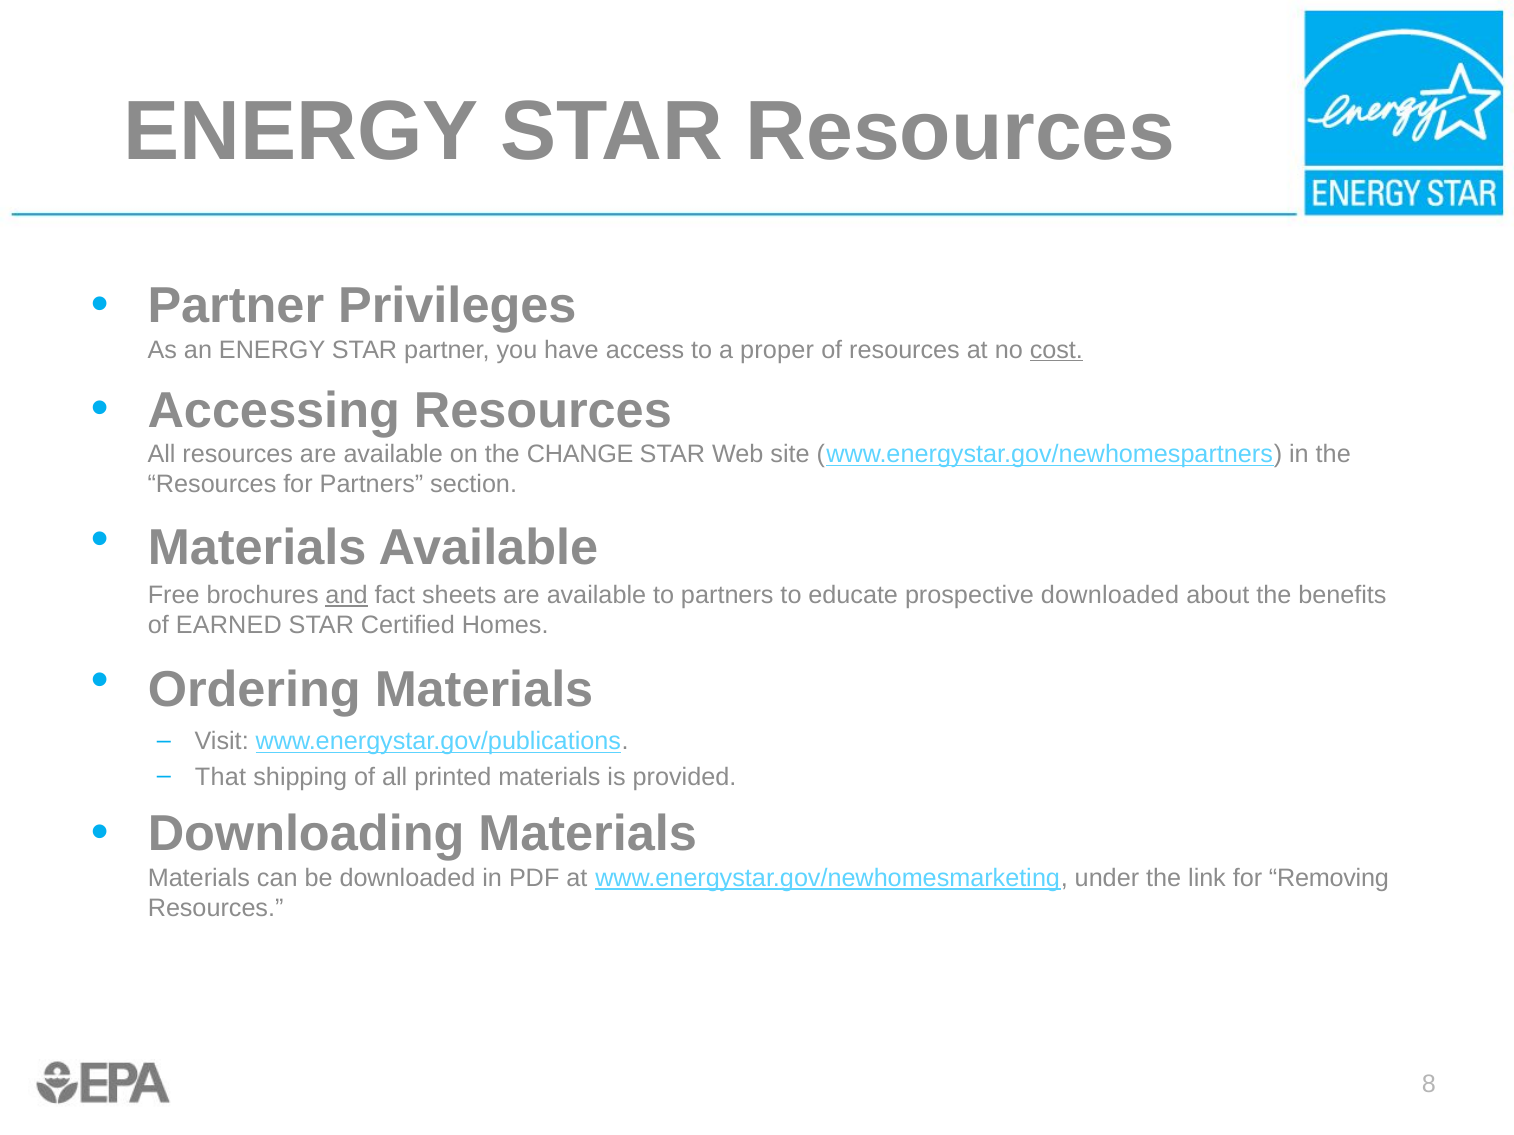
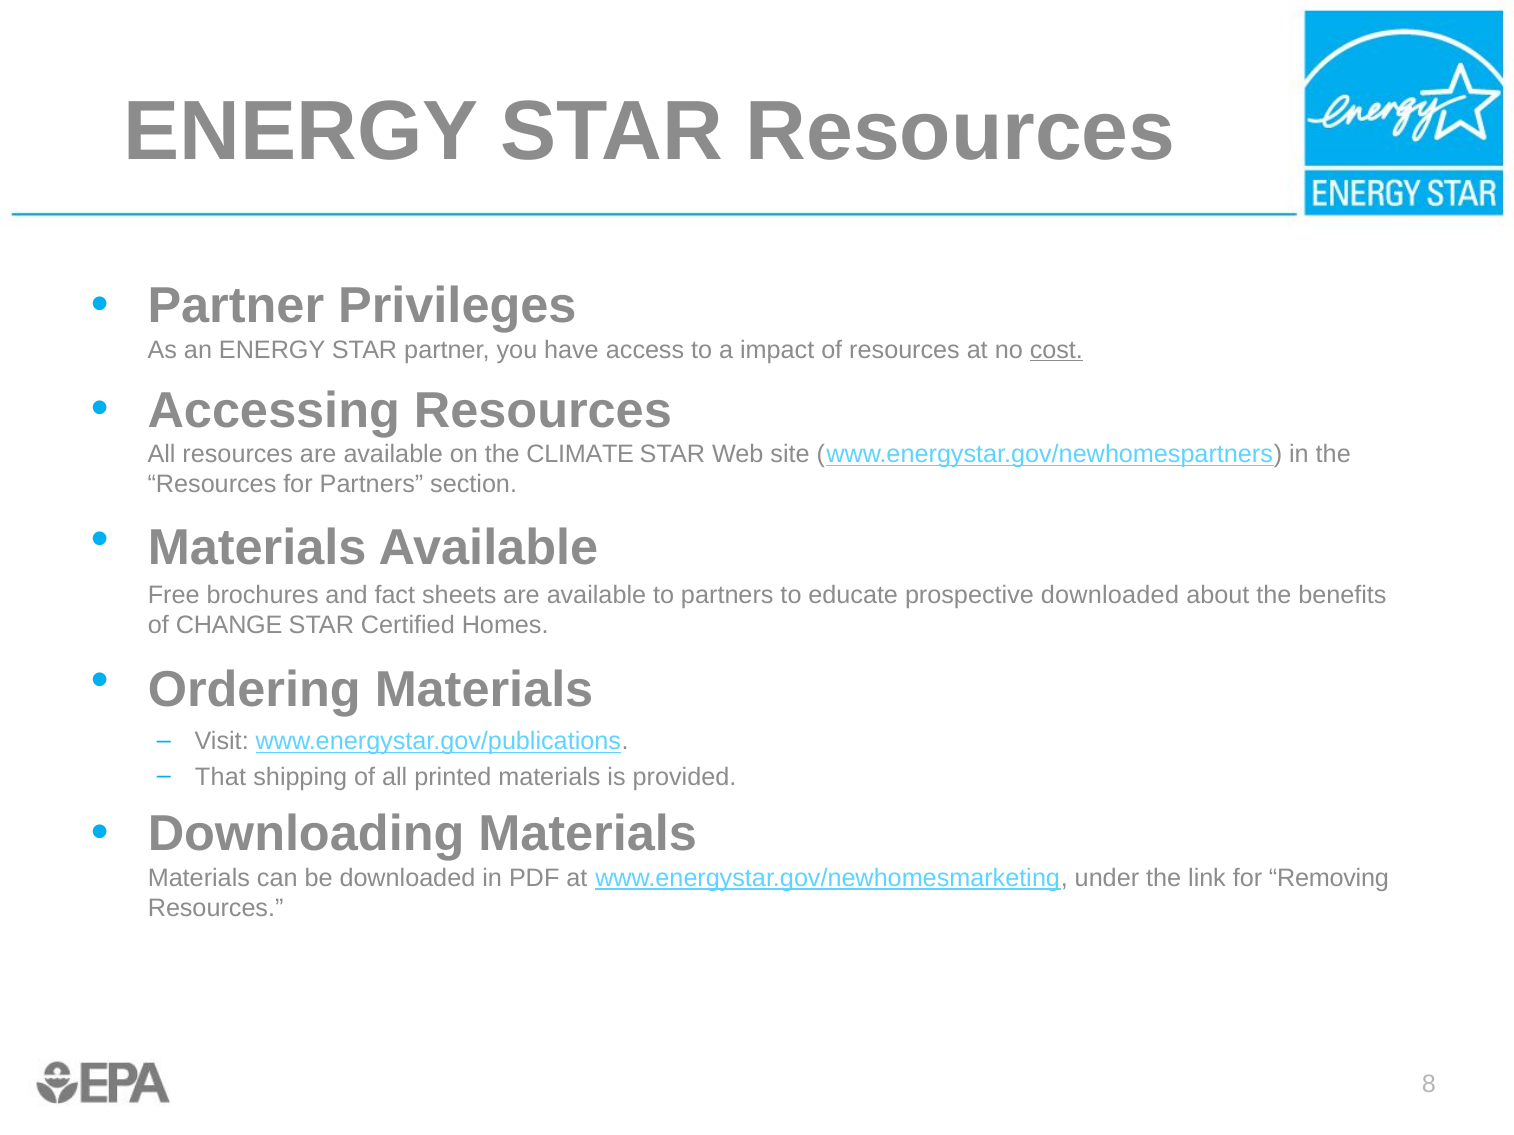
proper: proper -> impact
CHANGE: CHANGE -> CLIMATE
and underline: present -> none
EARNED: EARNED -> CHANGE
